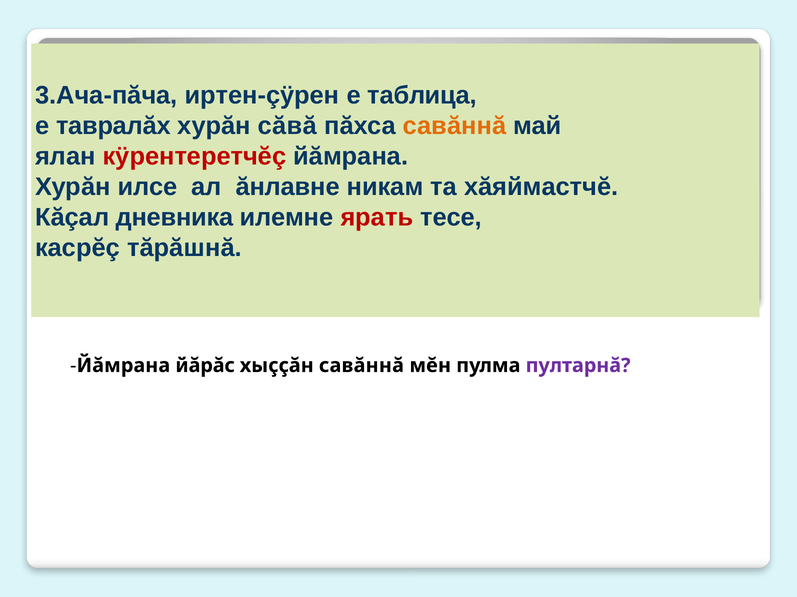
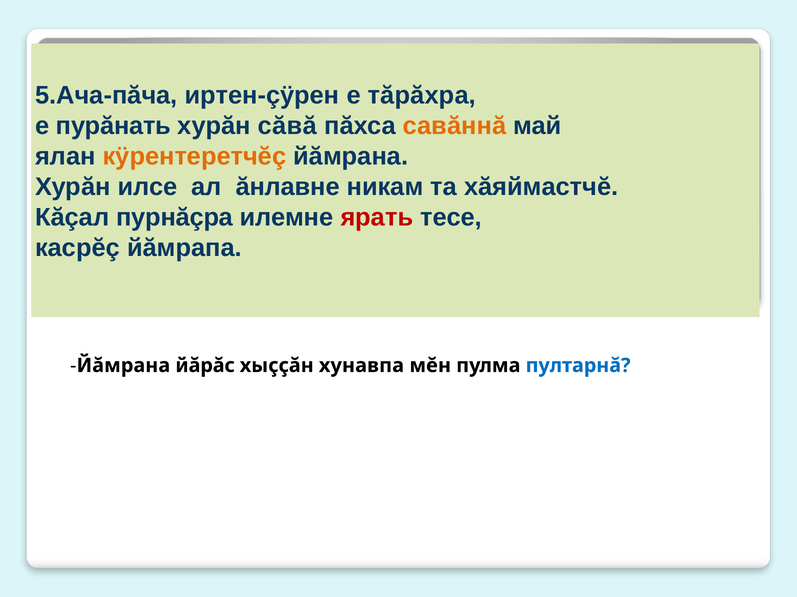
3.Ача-пăча: 3.Ача-пăча -> 5.Ача-пăча
таблица: таблица -> тăрăхра
тавралăх: тавралăх -> пурăнать
кÿрентеретчĕç colour: red -> orange
дневника: дневника -> пурнăçра
тăрăшнă: тăрăшнă -> йăмрапа
хыççăн савăннă: савăннă -> хунавпа
пултарнă colour: purple -> blue
